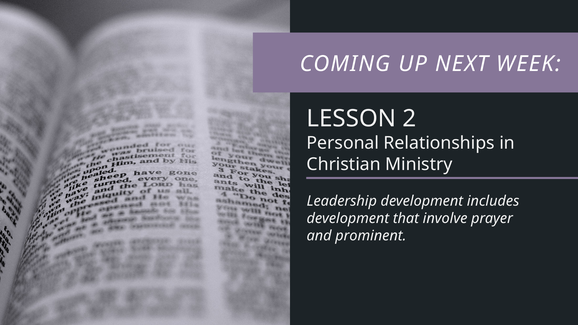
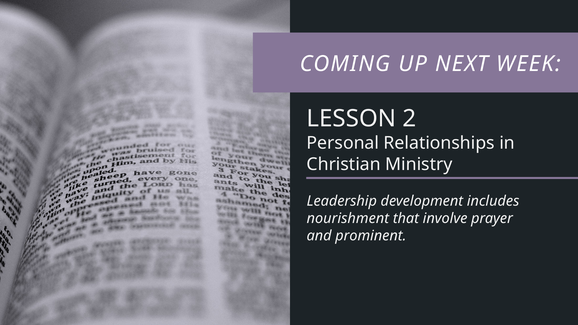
development at (348, 218): development -> nourishment
